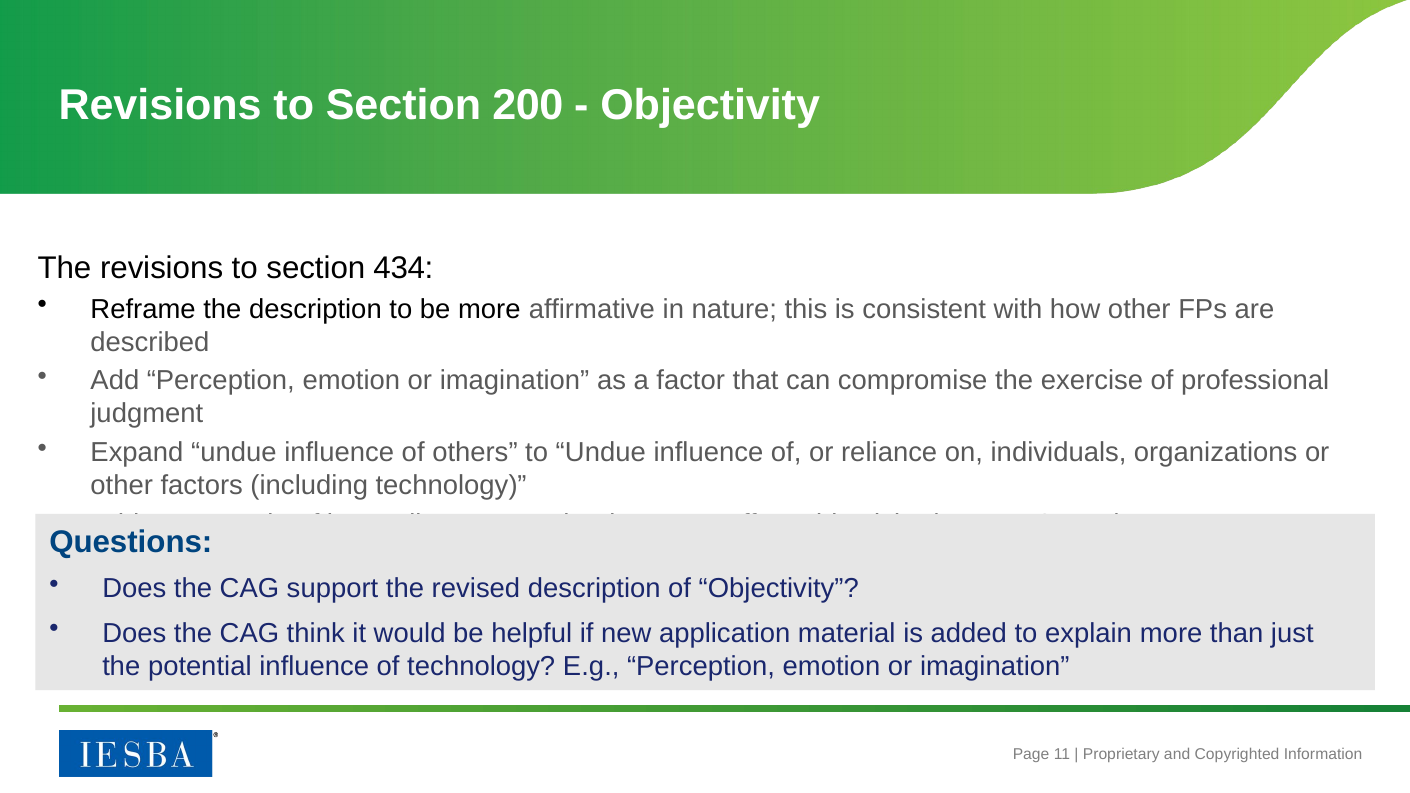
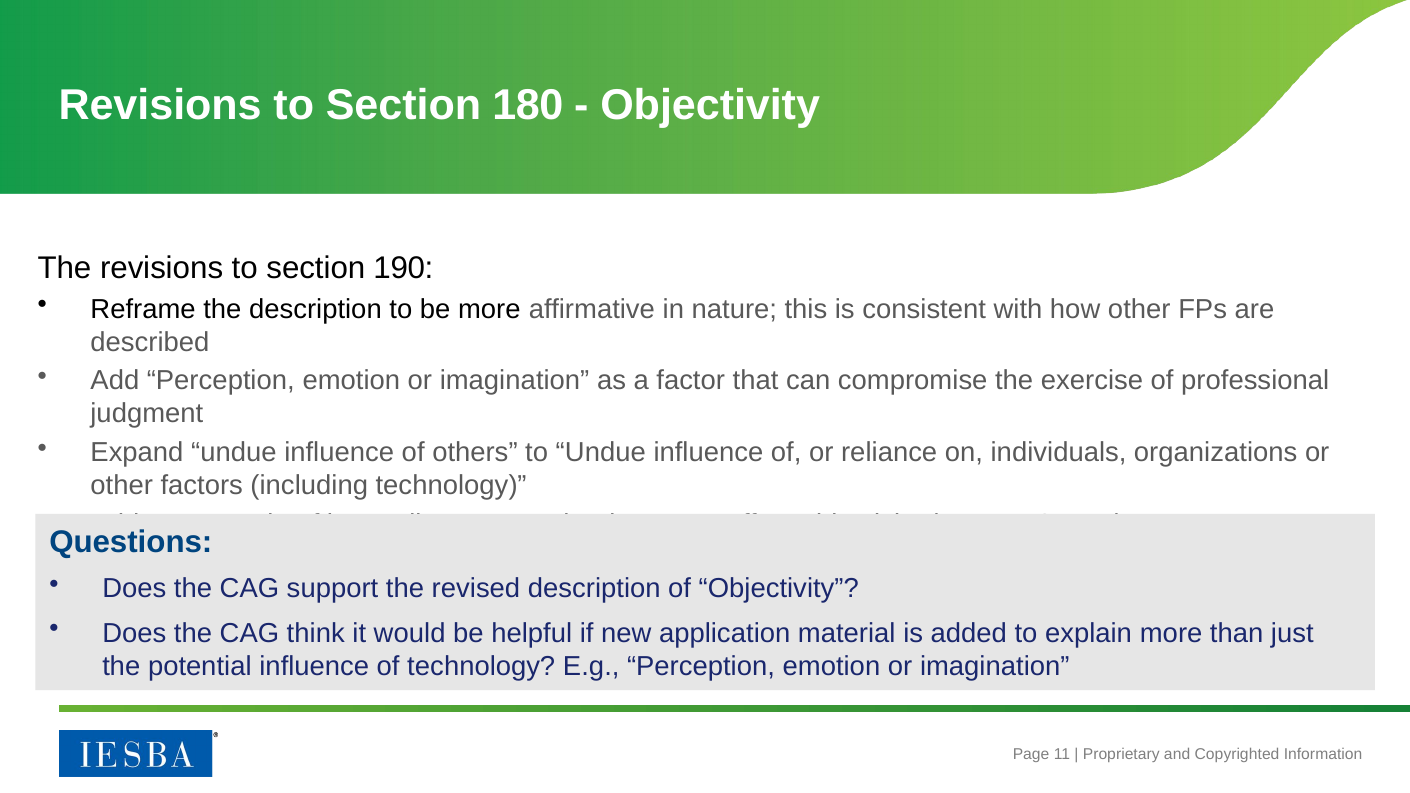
200: 200 -> 180
434: 434 -> 190
